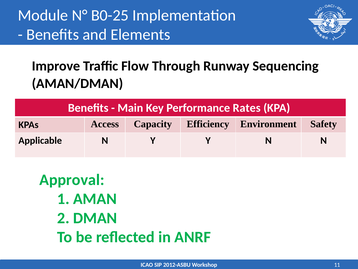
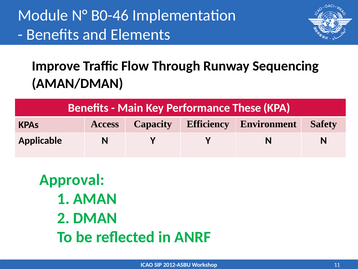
B0-25: B0-25 -> B0-46
Rates: Rates -> These
